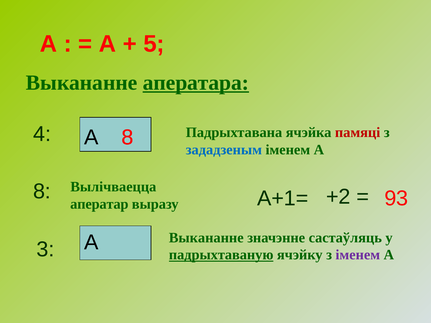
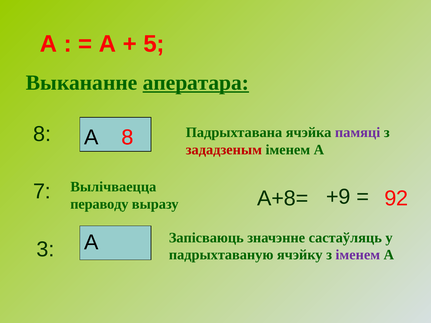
4 at (42, 134): 4 -> 8
памяці colour: red -> purple
зададзеным colour: blue -> red
8 at (42, 192): 8 -> 7
+2: +2 -> +9
93: 93 -> 92
аператар: аператар -> пераводу
А+1=: А+1= -> А+8=
А Выкананне: Выкананне -> Запісваюць
падрыхтаваную underline: present -> none
